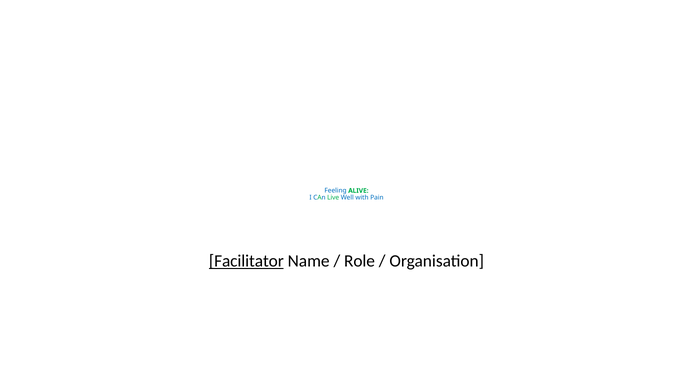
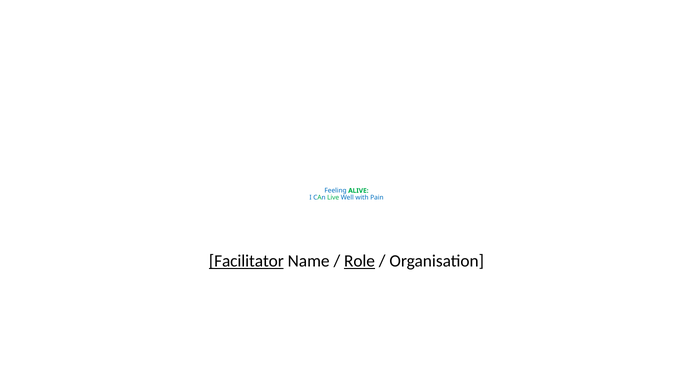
Role underline: none -> present
